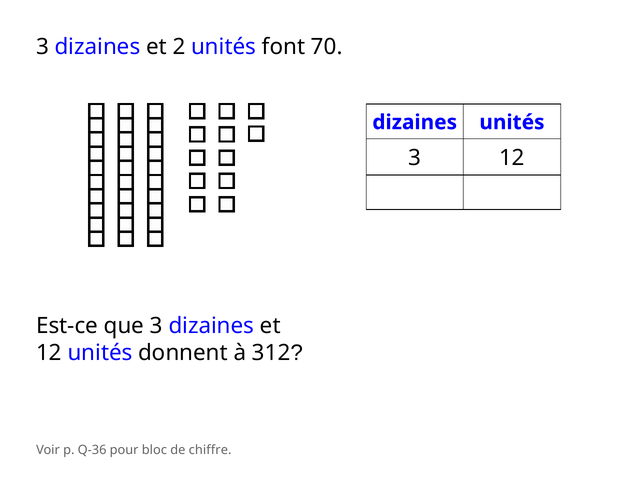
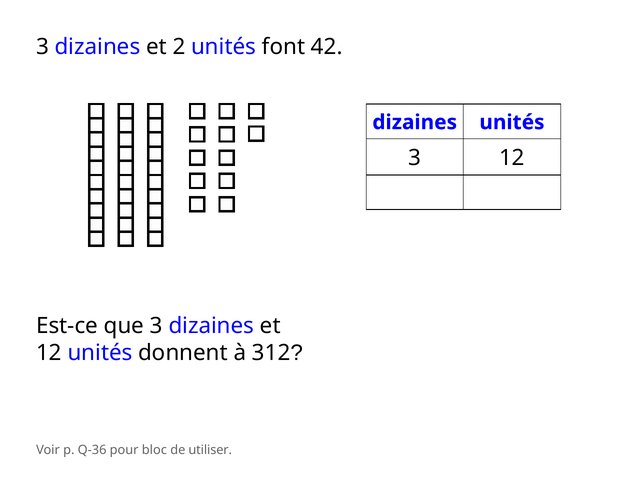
70: 70 -> 42
chiffre: chiffre -> utiliser
